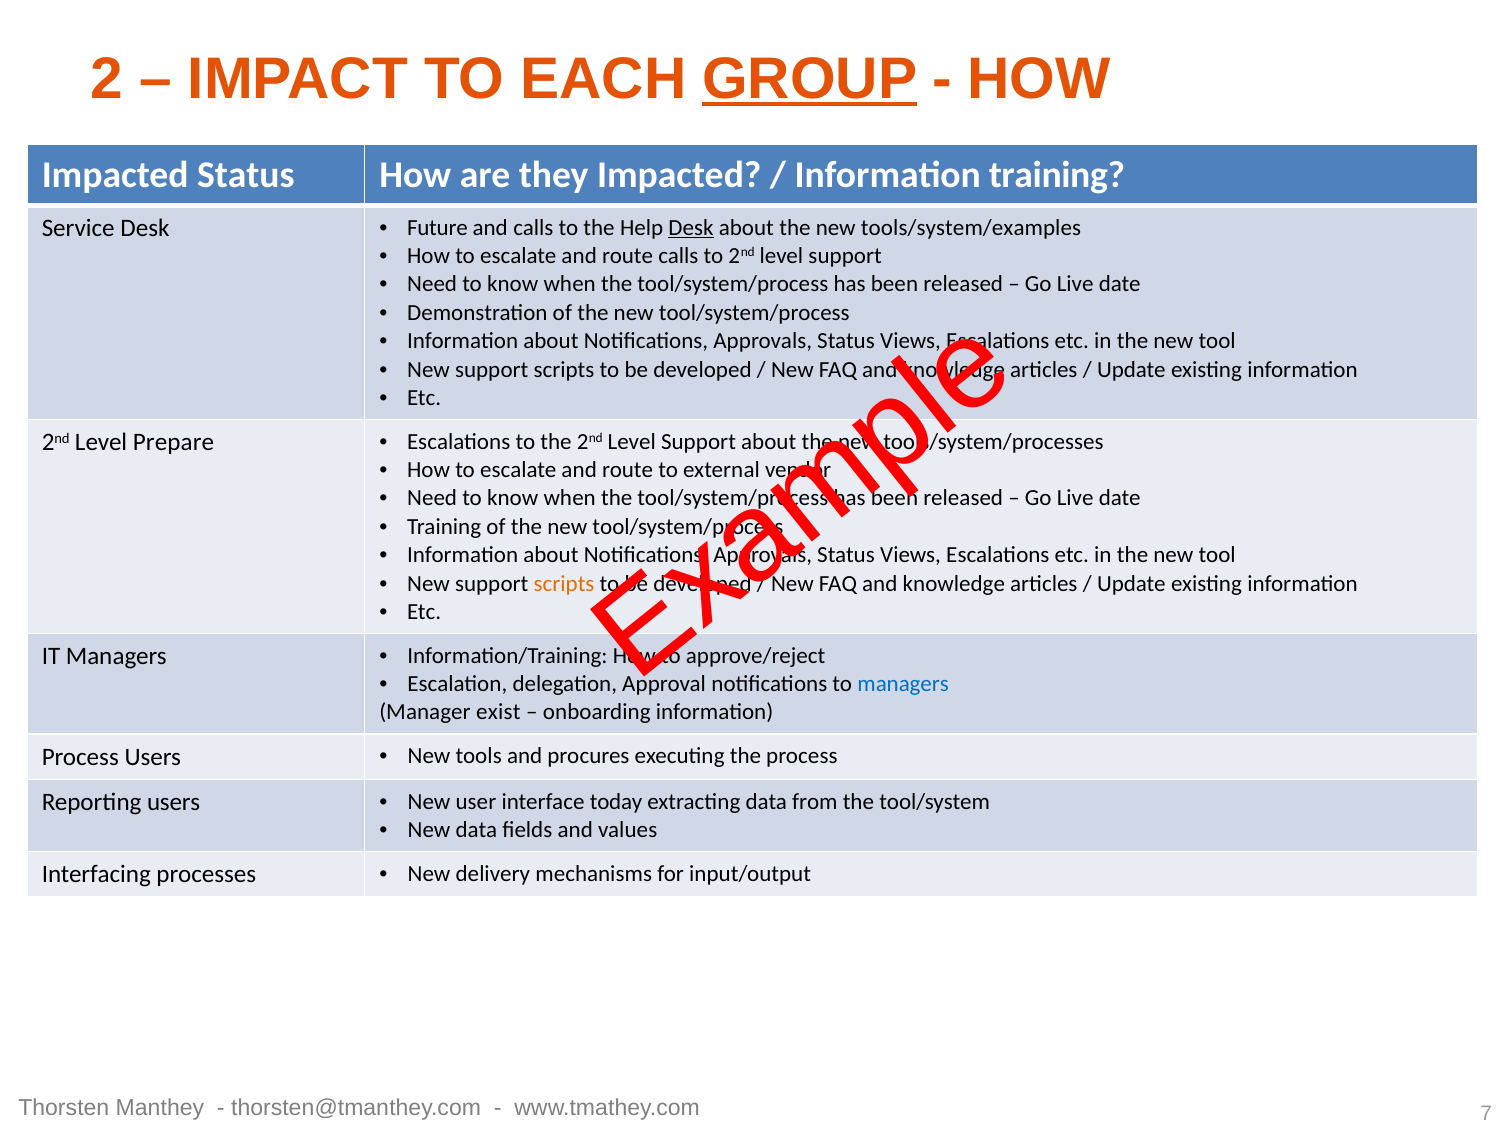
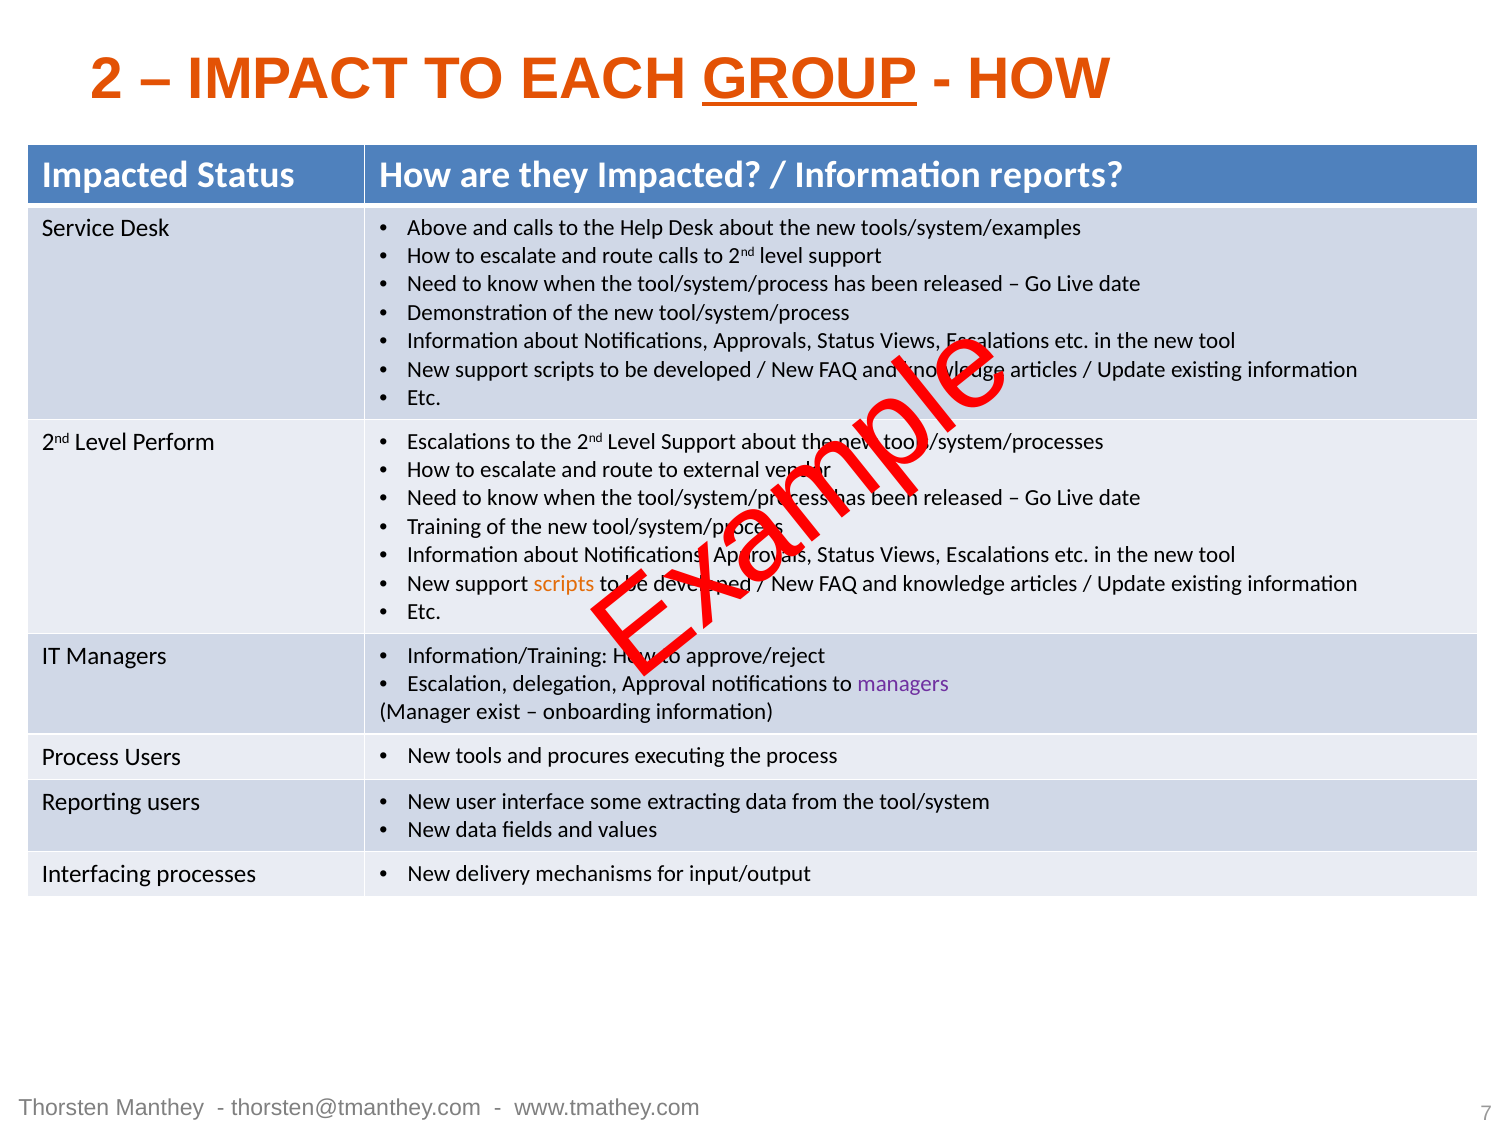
Information training: training -> reports
Future: Future -> Above
Desk at (691, 228) underline: present -> none
Prepare: Prepare -> Perform
managers at (903, 684) colour: blue -> purple
today: today -> some
